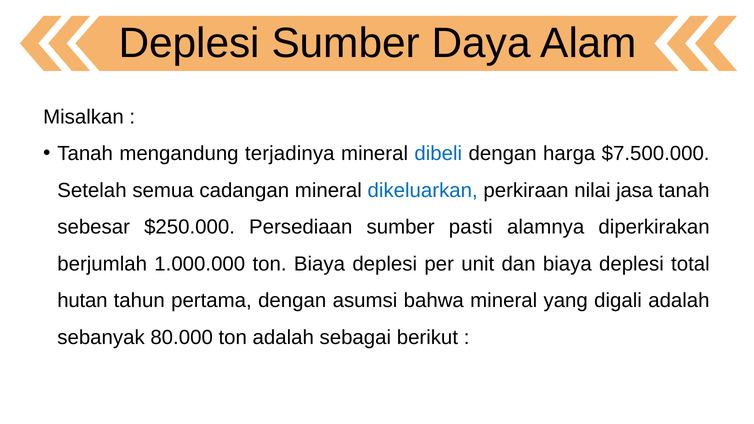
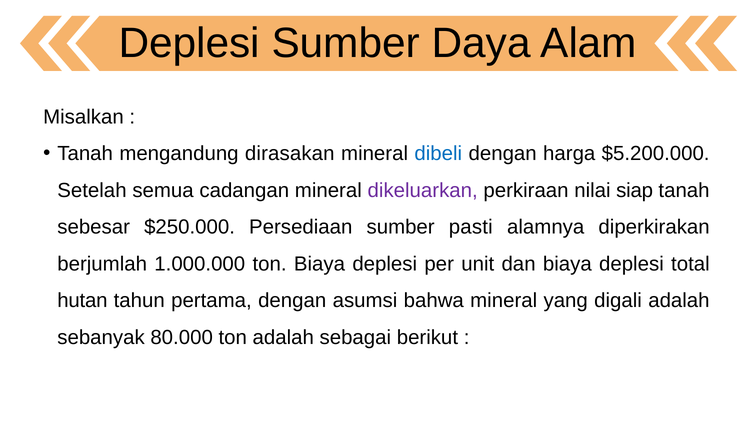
terjadinya: terjadinya -> dirasakan
$7.500.000: $7.500.000 -> $5.200.000
dikeluarkan colour: blue -> purple
jasa: jasa -> siap
